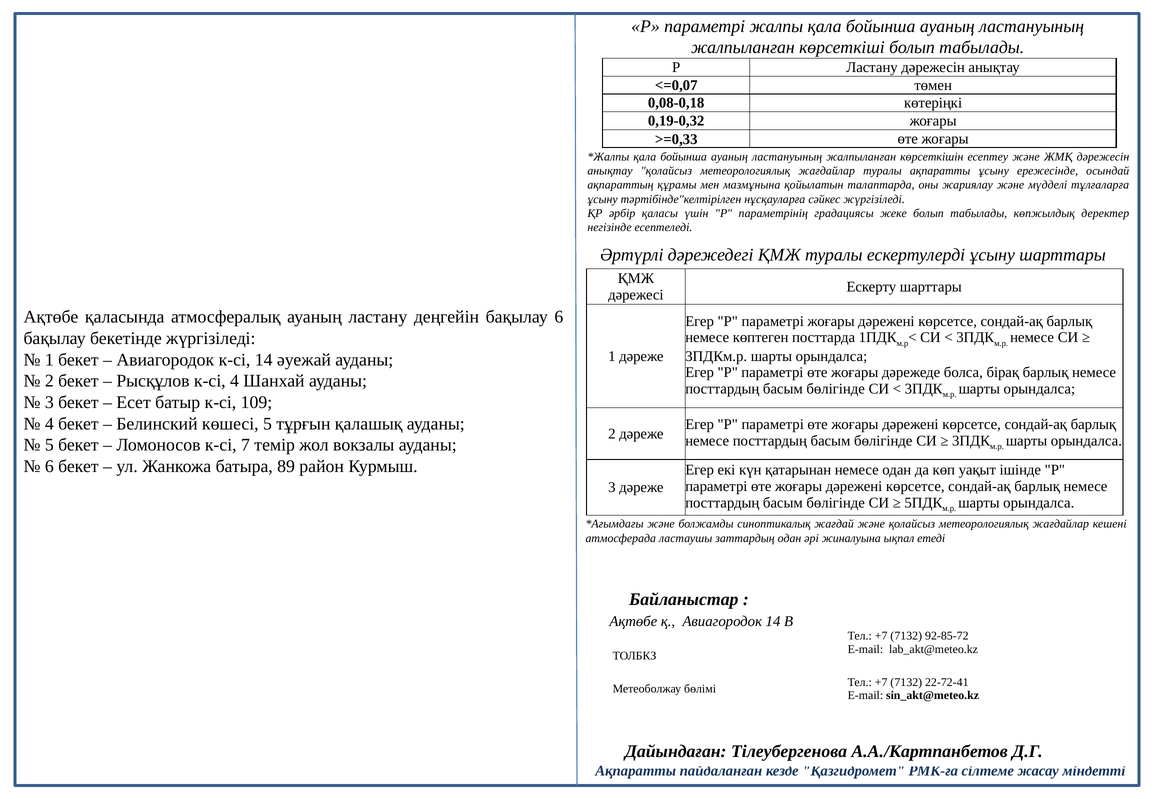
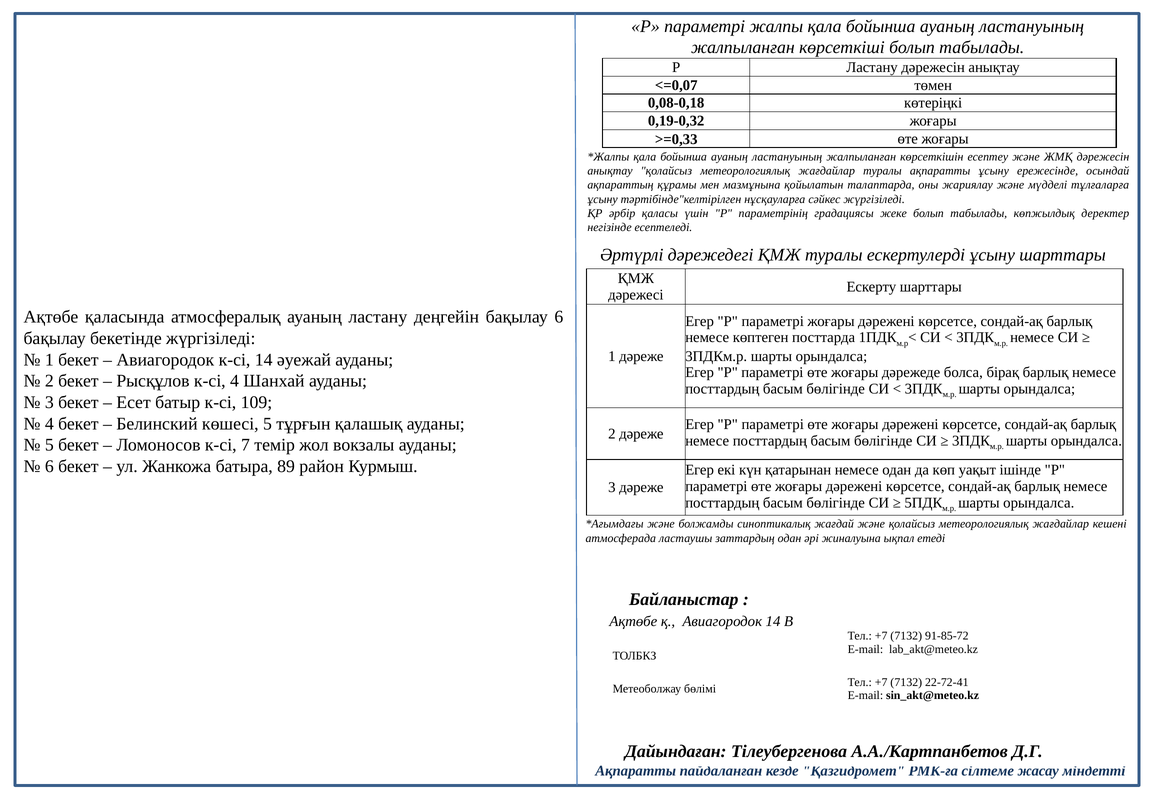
92-85-72: 92-85-72 -> 91-85-72
